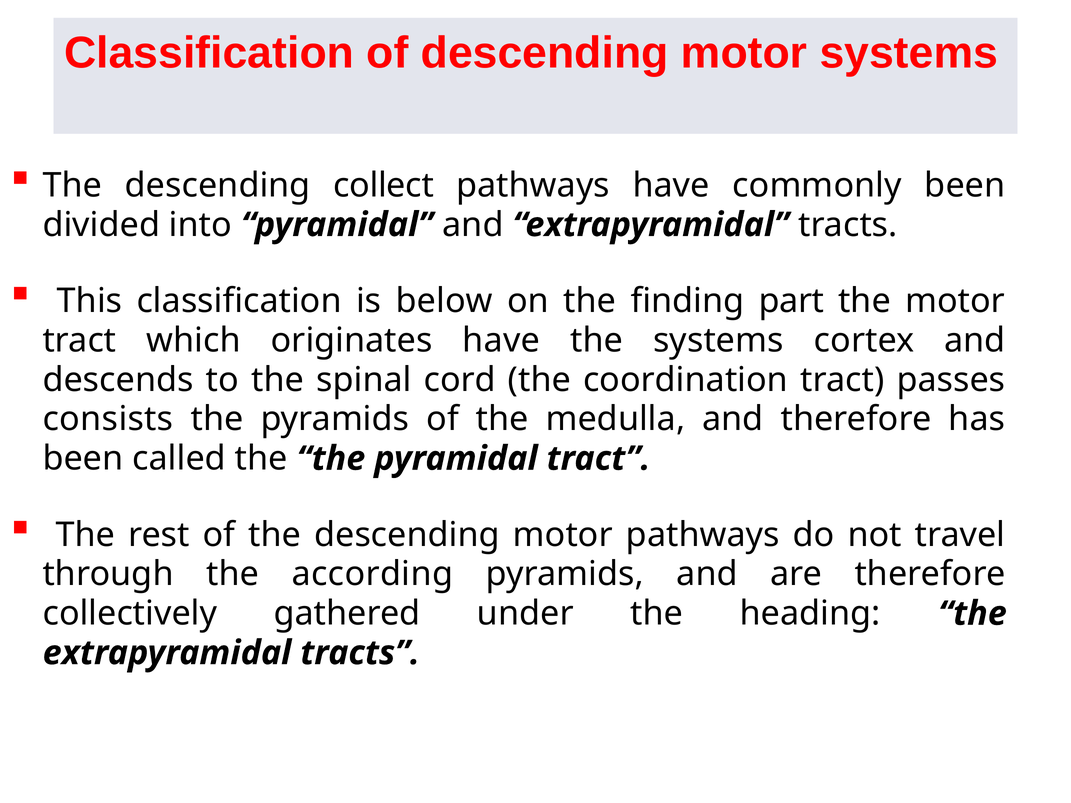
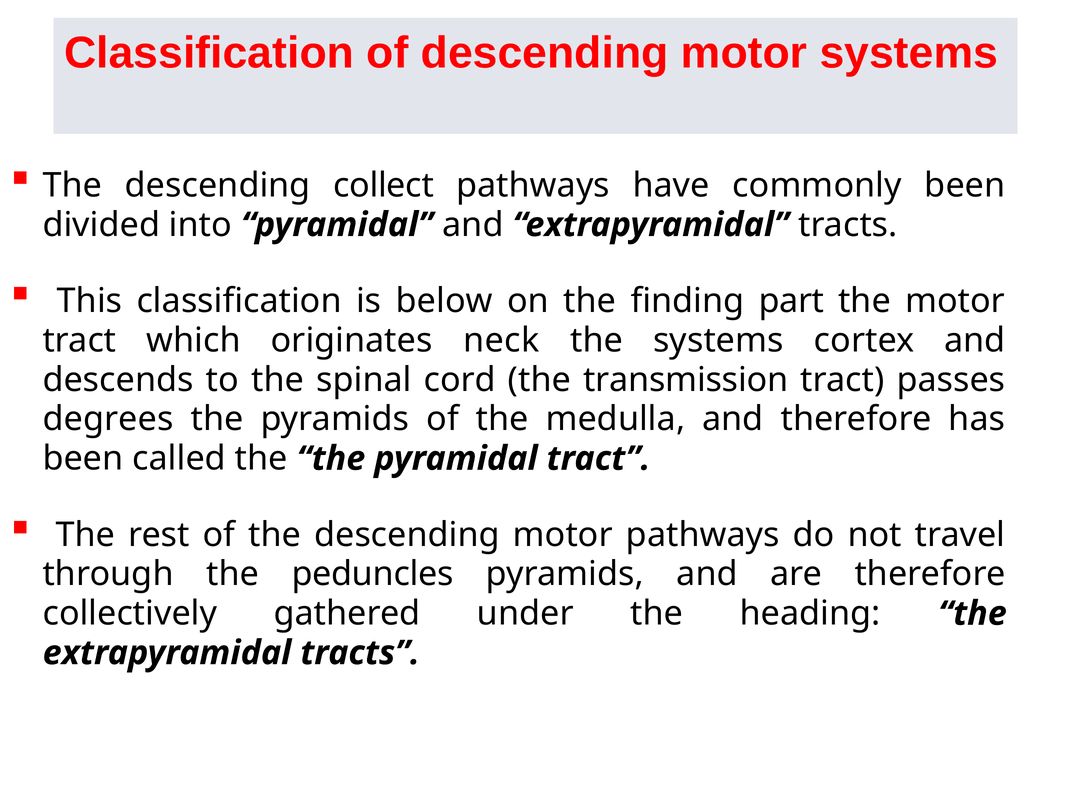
originates have: have -> neck
coordination: coordination -> transmission
consists: consists -> degrees
according: according -> peduncles
